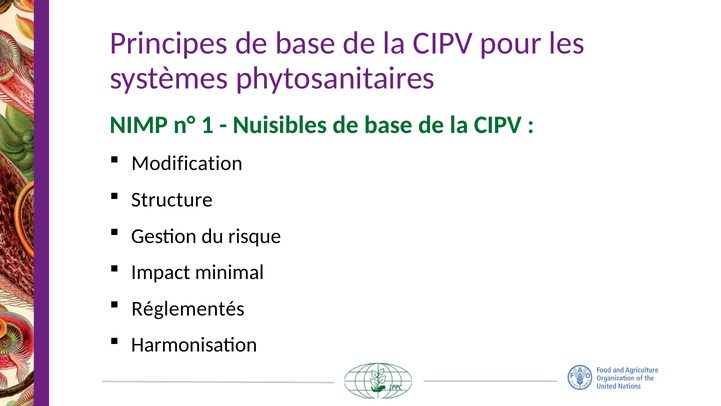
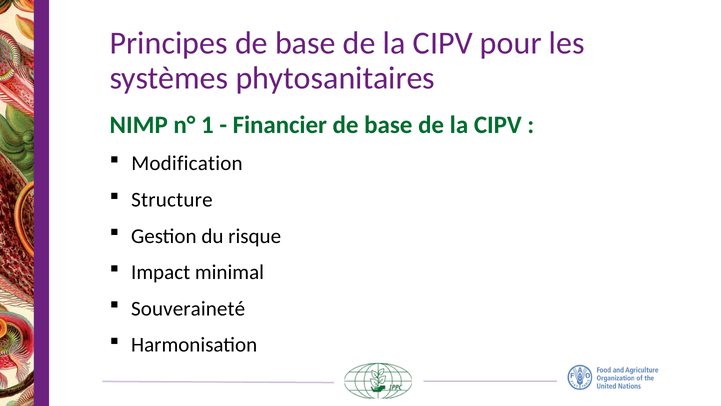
Nuisibles: Nuisibles -> Financier
Réglementés: Réglementés -> Souveraineté
